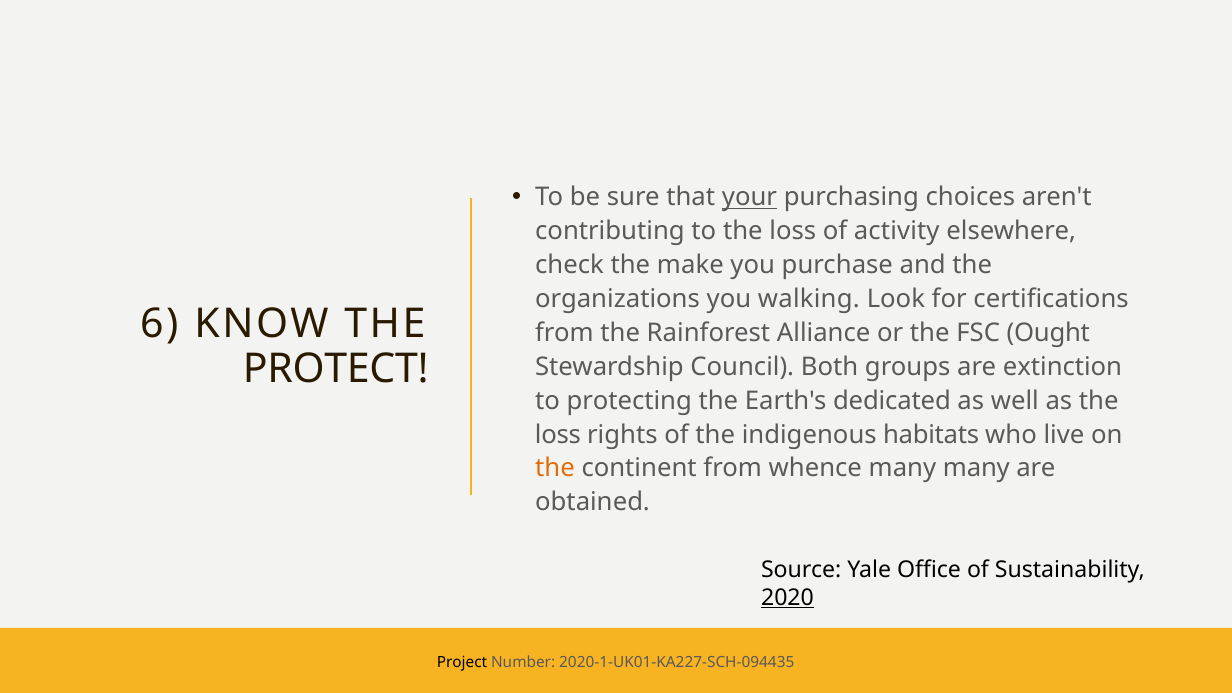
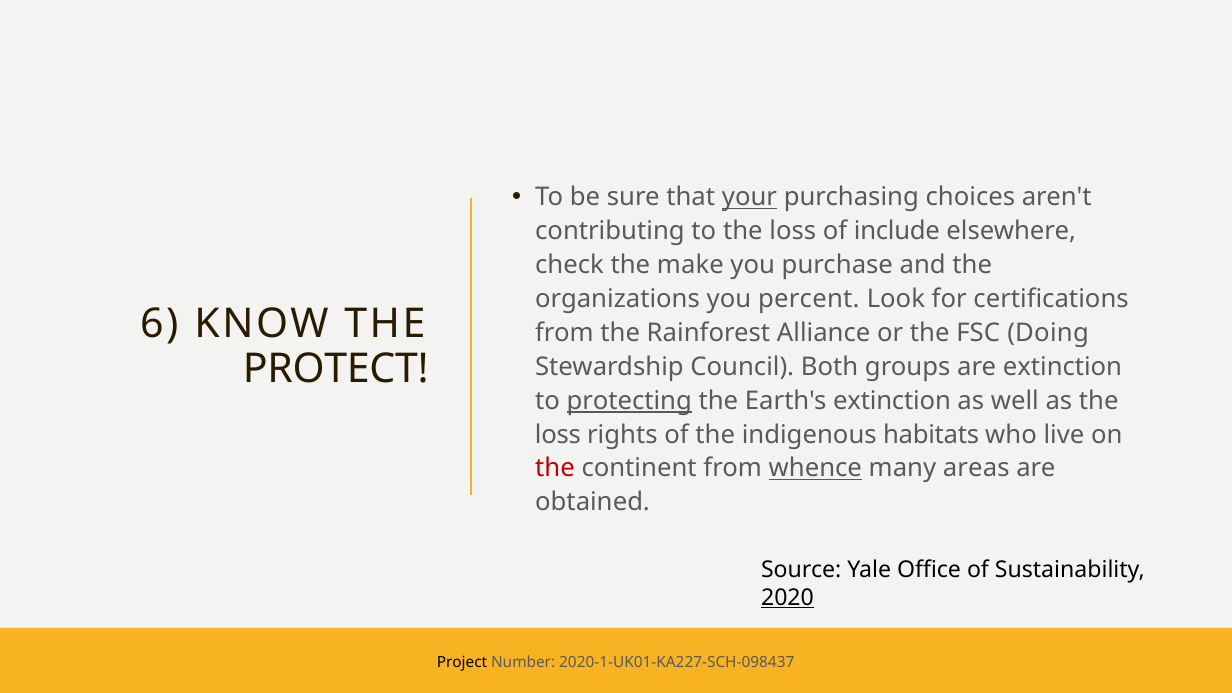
activity: activity -> include
walking: walking -> percent
Ought: Ought -> Doing
protecting underline: none -> present
Earth's dedicated: dedicated -> extinction
the at (555, 469) colour: orange -> red
whence underline: none -> present
many many: many -> areas
2020-1-UK01-KA227-SCH-094435: 2020-1-UK01-KA227-SCH-094435 -> 2020-1-UK01-KA227-SCH-098437
